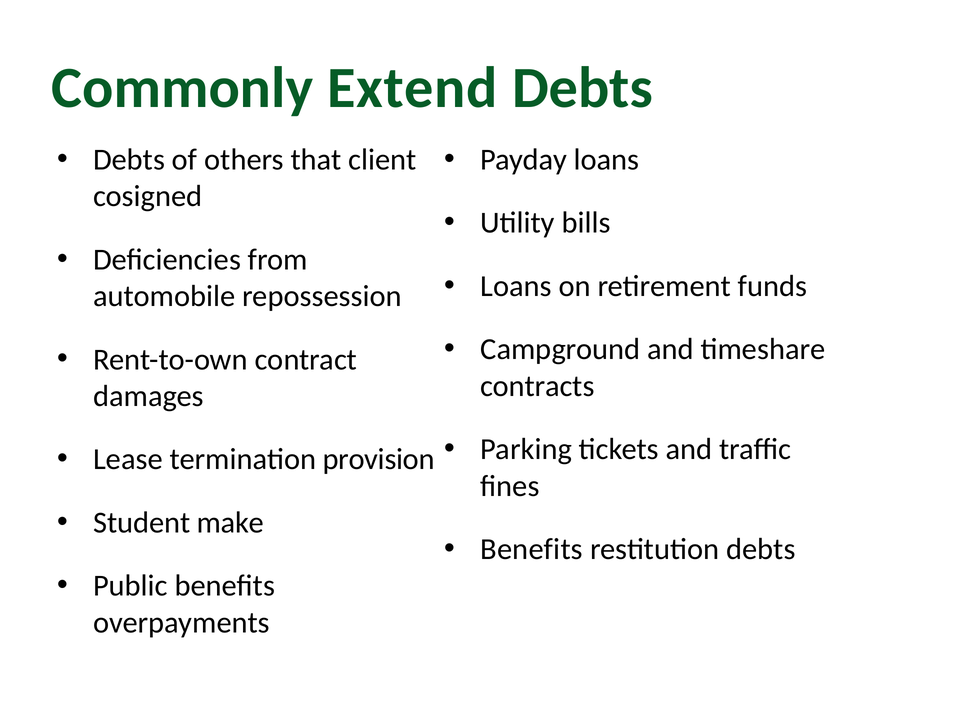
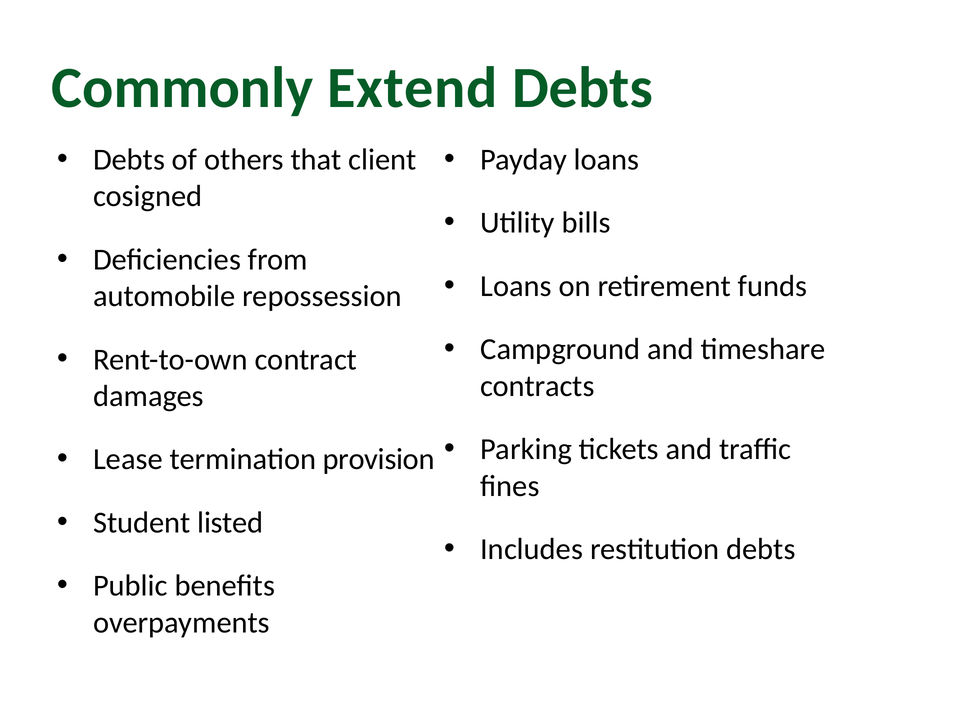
make: make -> listed
Benefits at (532, 549): Benefits -> Includes
